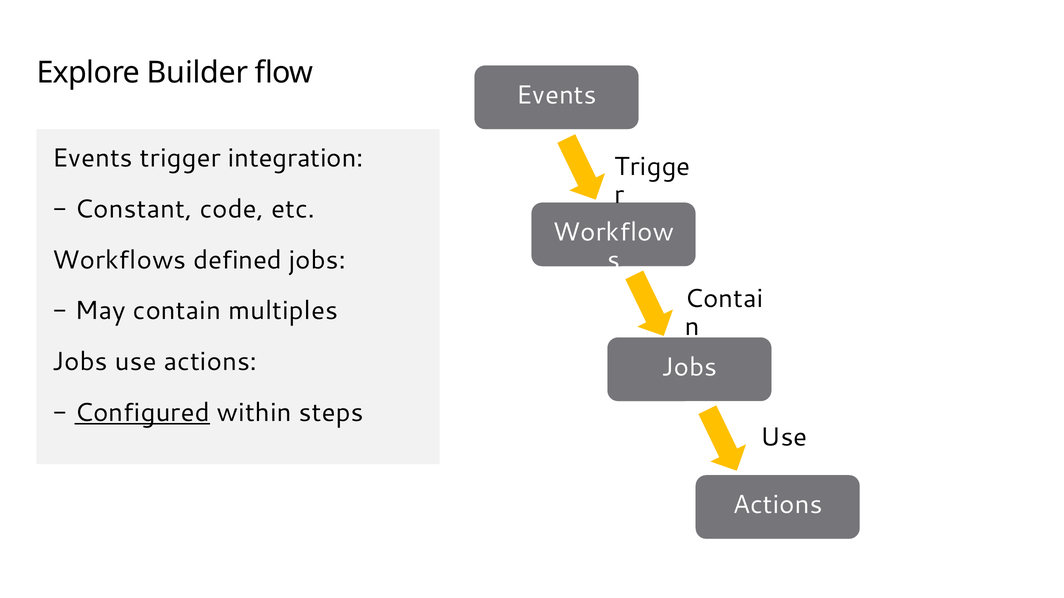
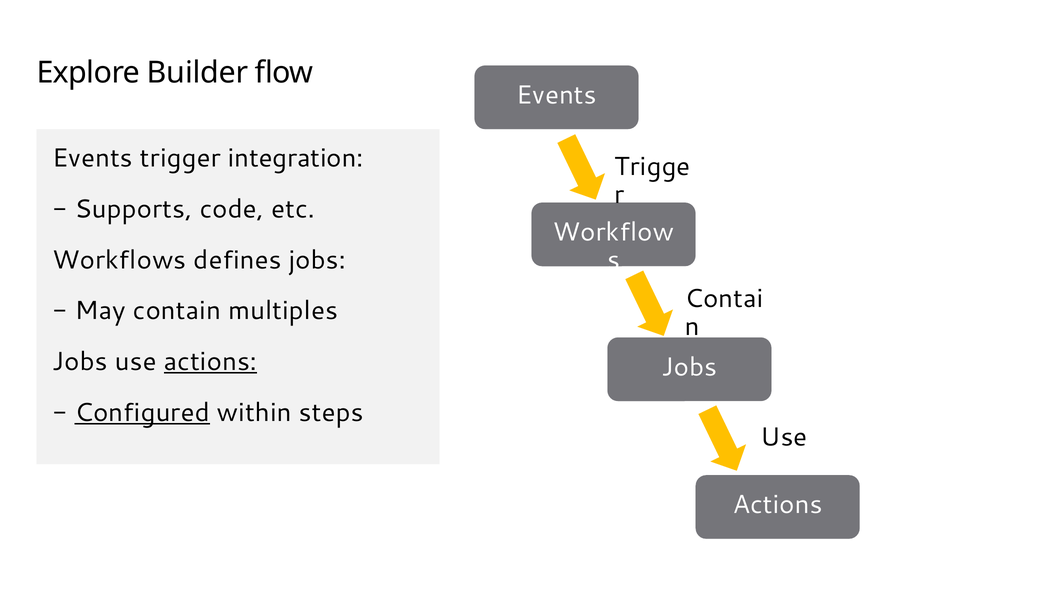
Constant: Constant -> Supports
defined: defined -> defines
actions at (211, 362) underline: none -> present
